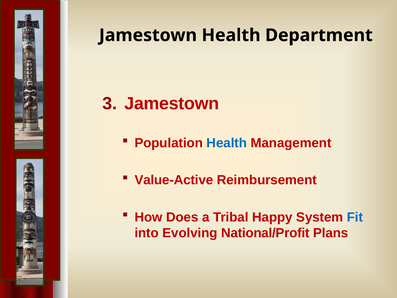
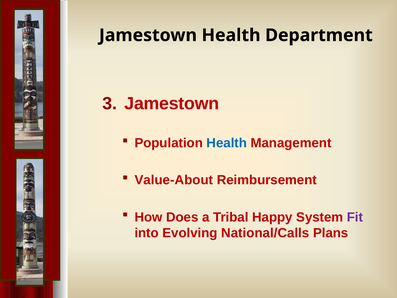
Value-Active: Value-Active -> Value-About
Fit colour: blue -> purple
National/Profit: National/Profit -> National/Calls
